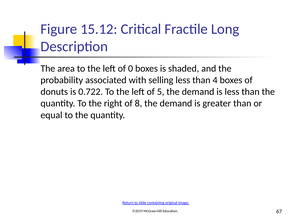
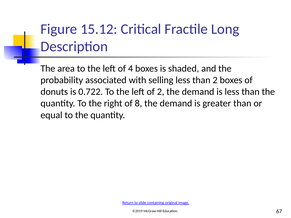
0: 0 -> 4
than 4: 4 -> 2
of 5: 5 -> 2
